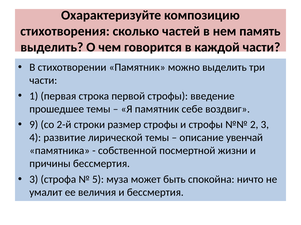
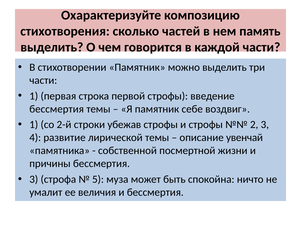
прошедшее at (57, 109): прошедшее -> бессмертия
9 at (34, 125): 9 -> 1
размер: размер -> убежав
